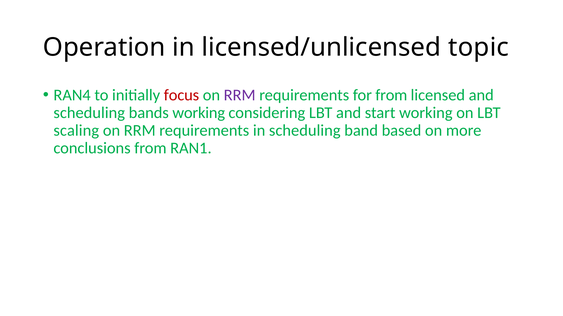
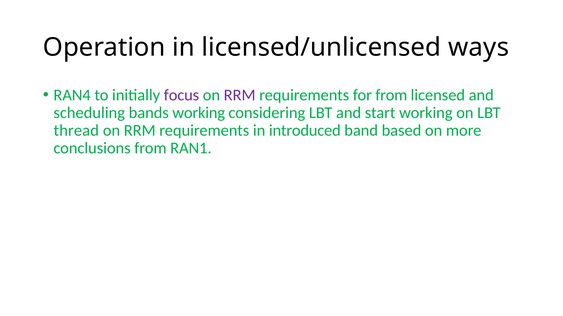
topic: topic -> ways
focus colour: red -> purple
scaling: scaling -> thread
in scheduling: scheduling -> introduced
